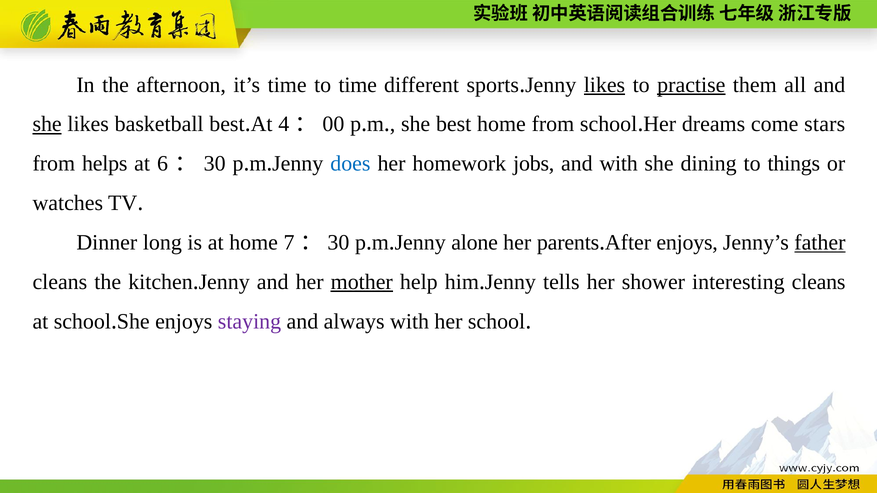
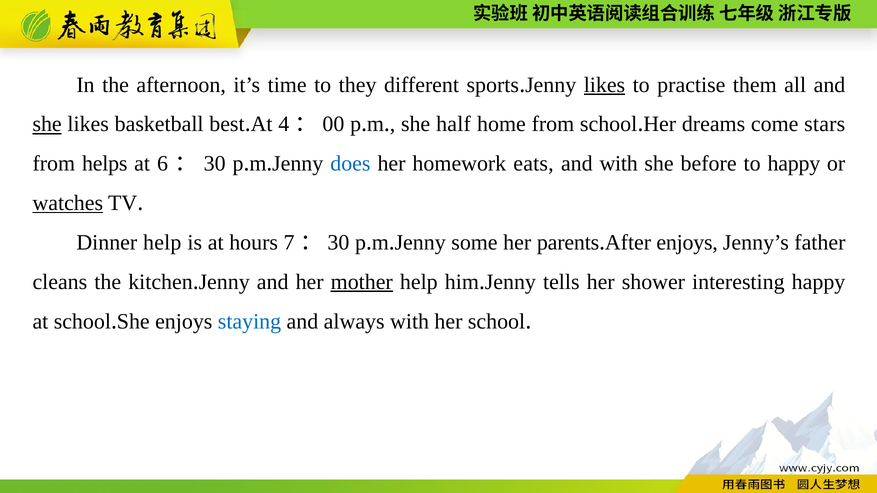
to time: time -> they
practise underline: present -> none
she best: best -> half
jobs: jobs -> eats
dining: dining -> before
to things: things -> happy
watches underline: none -> present
Dinner long: long -> help
at home: home -> hours
alone: alone -> some
father underline: present -> none
interesting cleans: cleans -> happy
staying colour: purple -> blue
